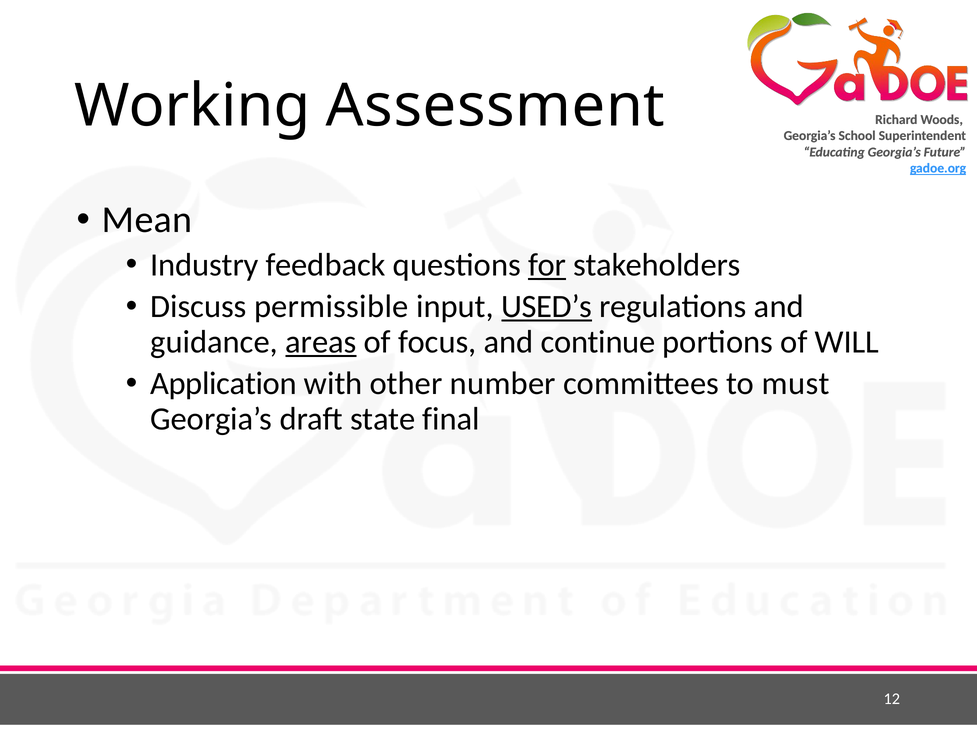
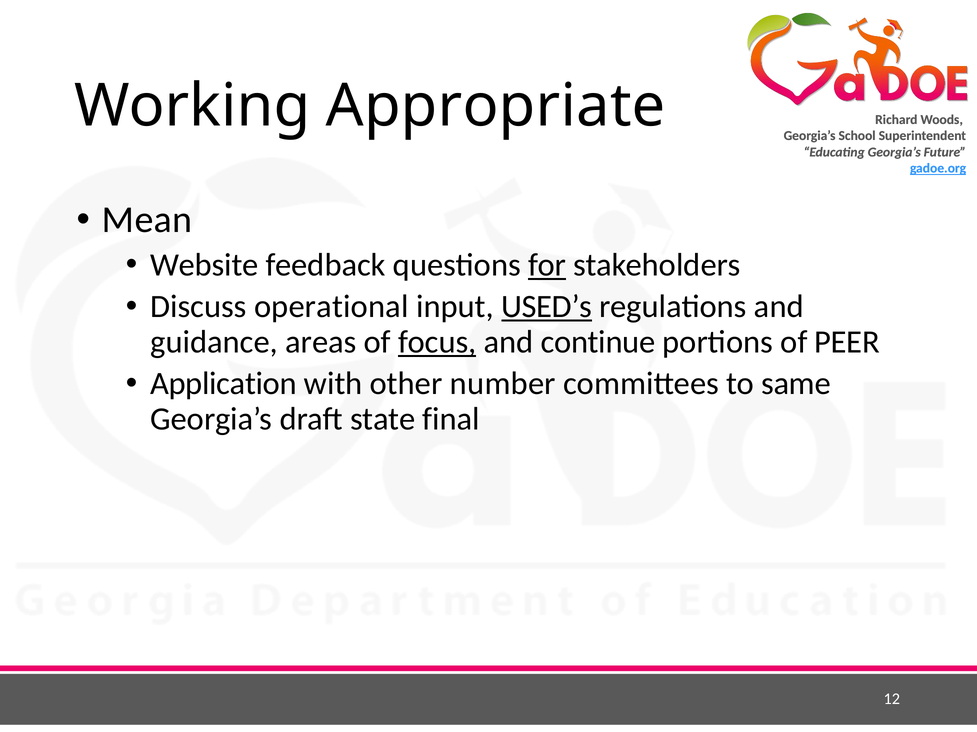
Assessment: Assessment -> Appropriate
Industry: Industry -> Website
permissible: permissible -> operational
areas underline: present -> none
focus underline: none -> present
WILL: WILL -> PEER
must: must -> same
